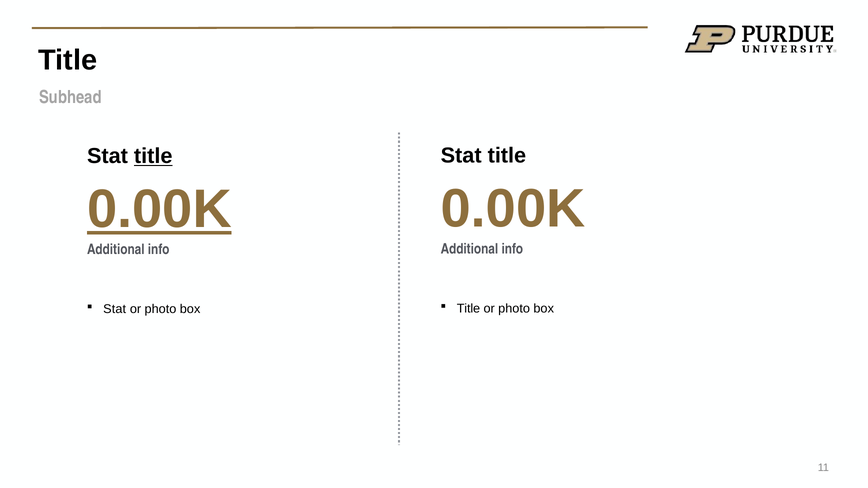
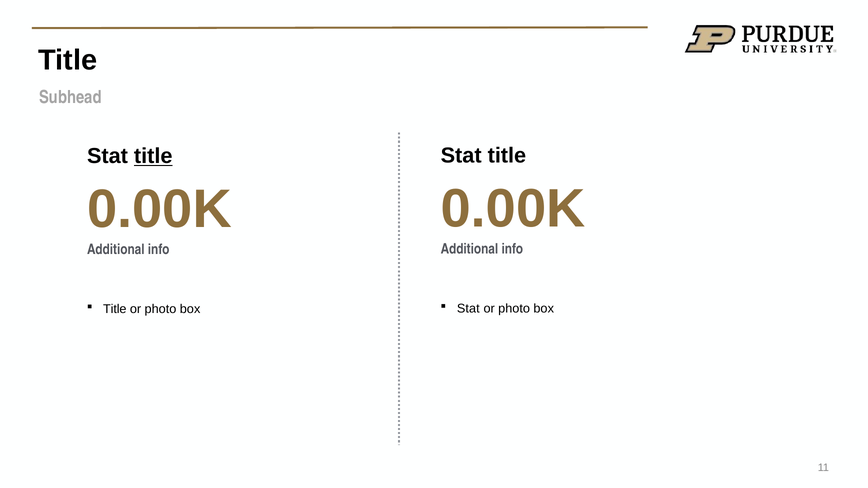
0.00K at (159, 209) underline: present -> none
Stat at (115, 309): Stat -> Title
Title at (468, 309): Title -> Stat
